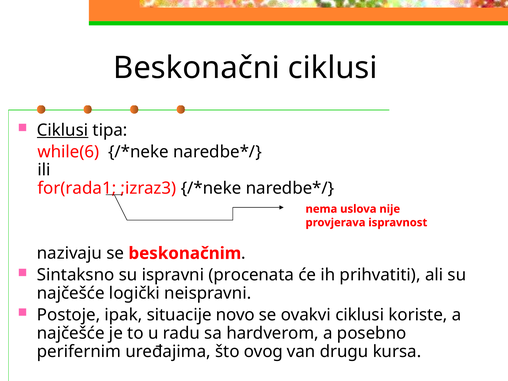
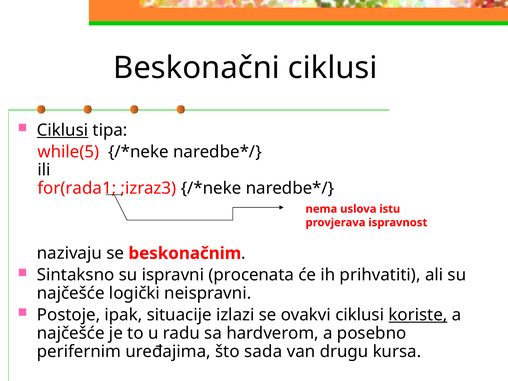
while(6: while(6 -> while(5
nije: nije -> istu
novo: novo -> izlazi
koriste underline: none -> present
ovog: ovog -> sada
